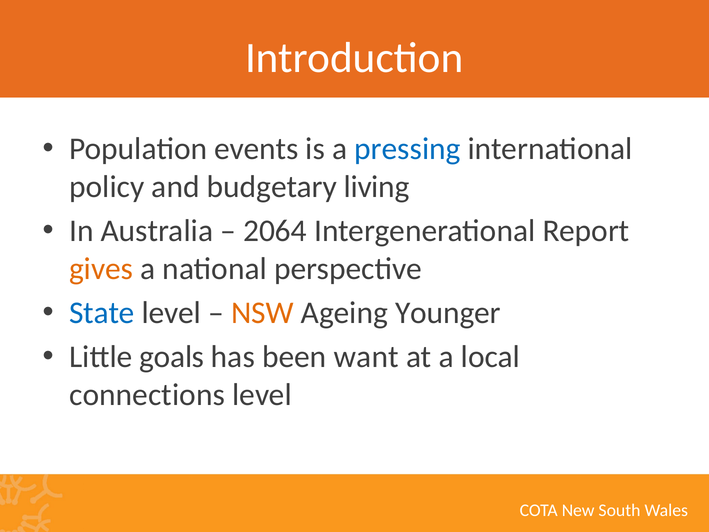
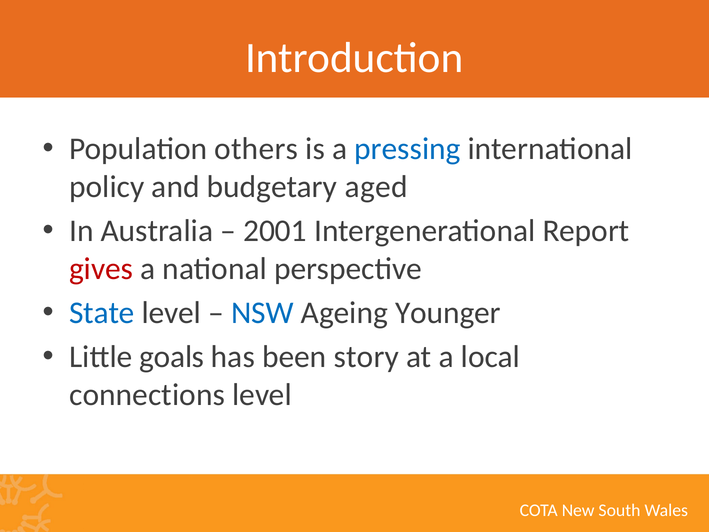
events: events -> others
living: living -> aged
2064: 2064 -> 2001
gives colour: orange -> red
NSW colour: orange -> blue
want: want -> story
